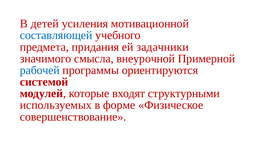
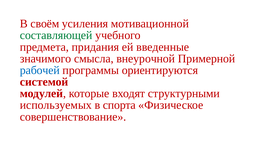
детей: детей -> своём
составляющей colour: blue -> green
задачники: задачники -> введенные
форме: форме -> спорта
